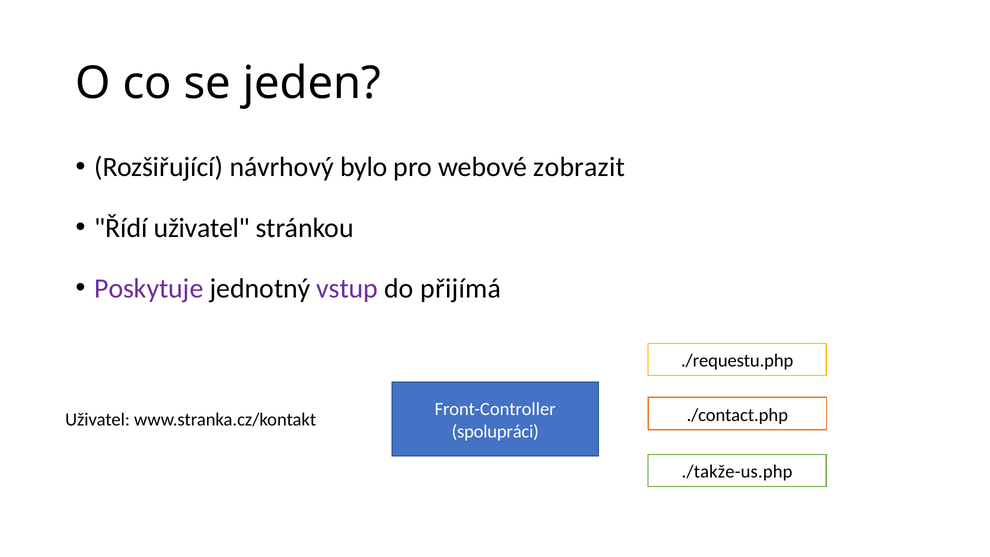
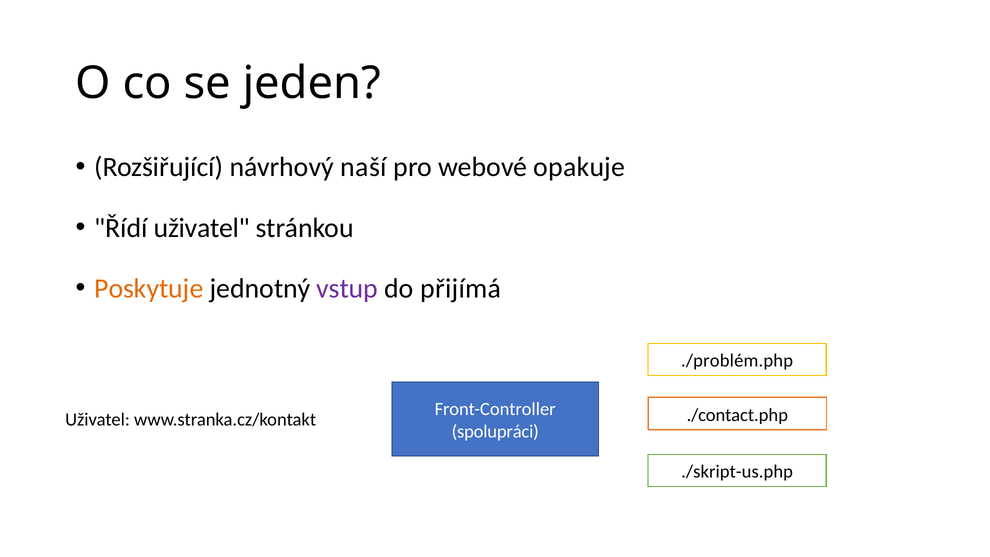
bylo: bylo -> naší
zobrazit: zobrazit -> opakuje
Poskytuje colour: purple -> orange
./requestu.php: ./requestu.php -> ./problém.php
./takže-us.php: ./takže-us.php -> ./skript-us.php
